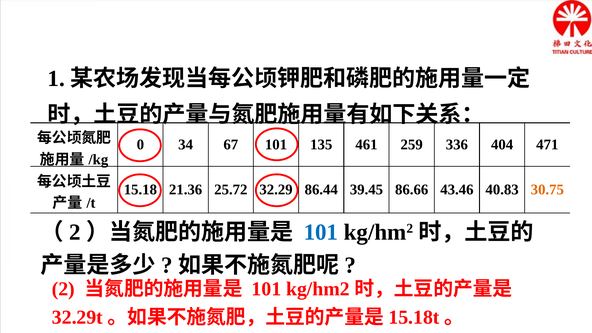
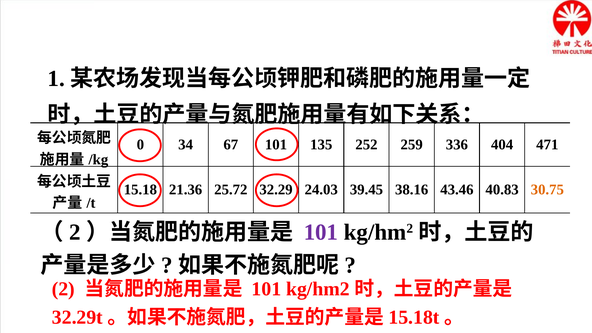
461: 461 -> 252
86.44: 86.44 -> 24.03
86.66: 86.66 -> 38.16
101 at (321, 232) colour: blue -> purple
